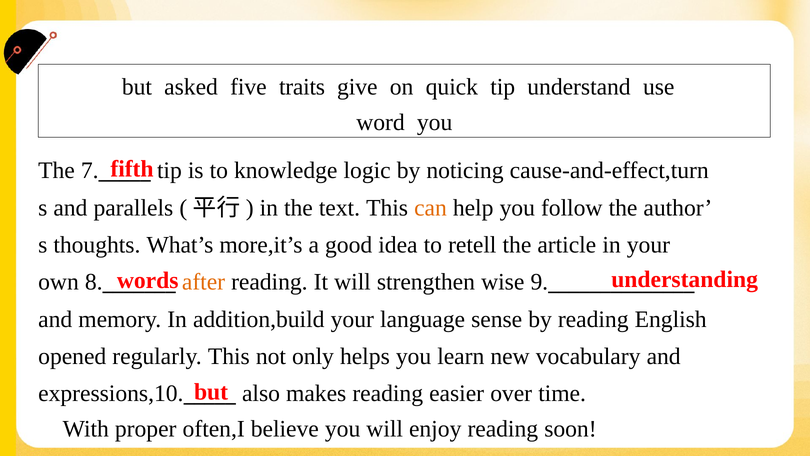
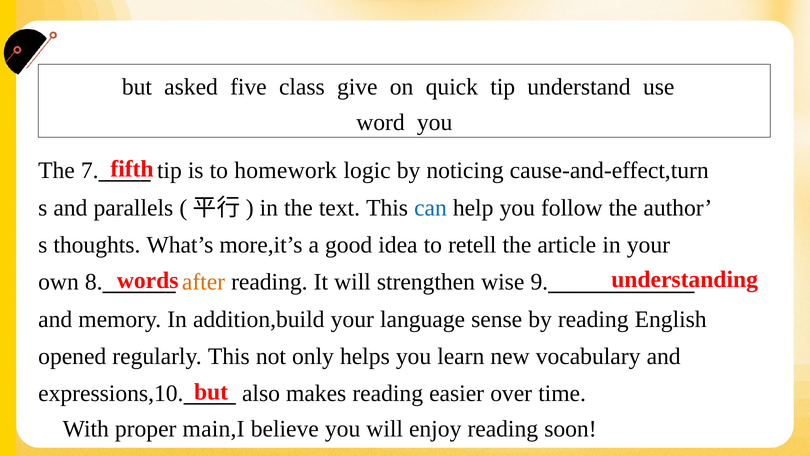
traits: traits -> class
knowledge: knowledge -> homework
can colour: orange -> blue
often,I: often,I -> main,I
